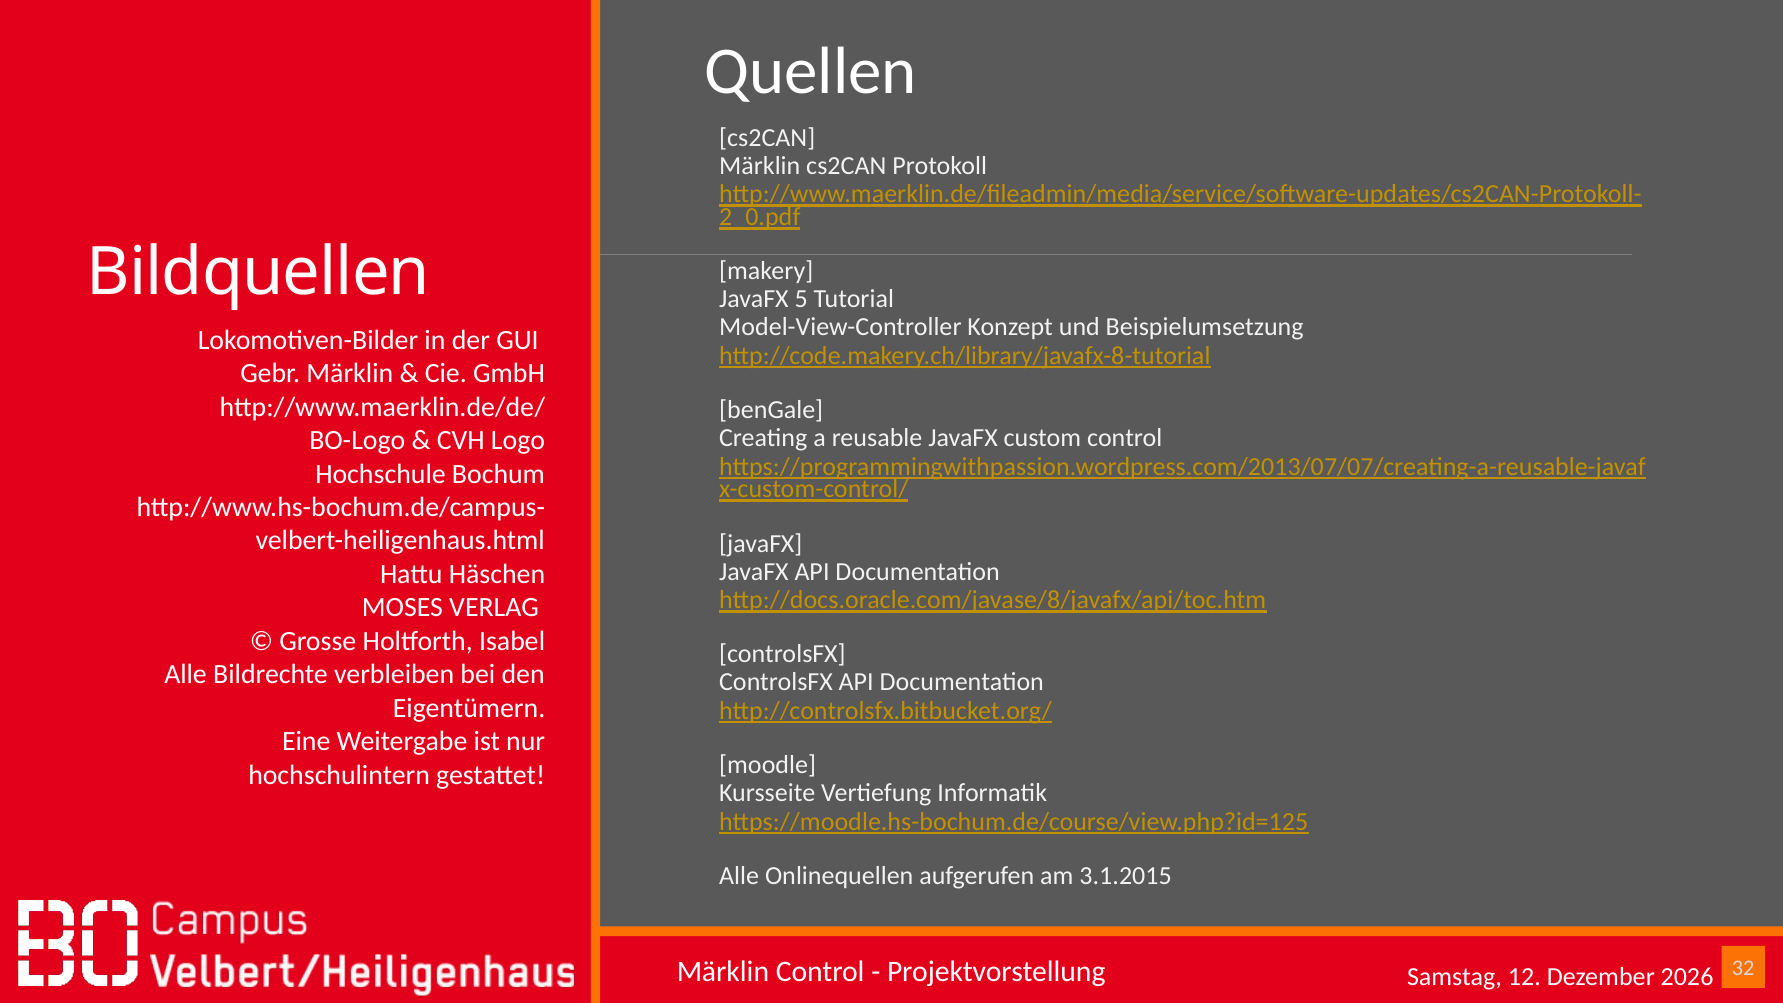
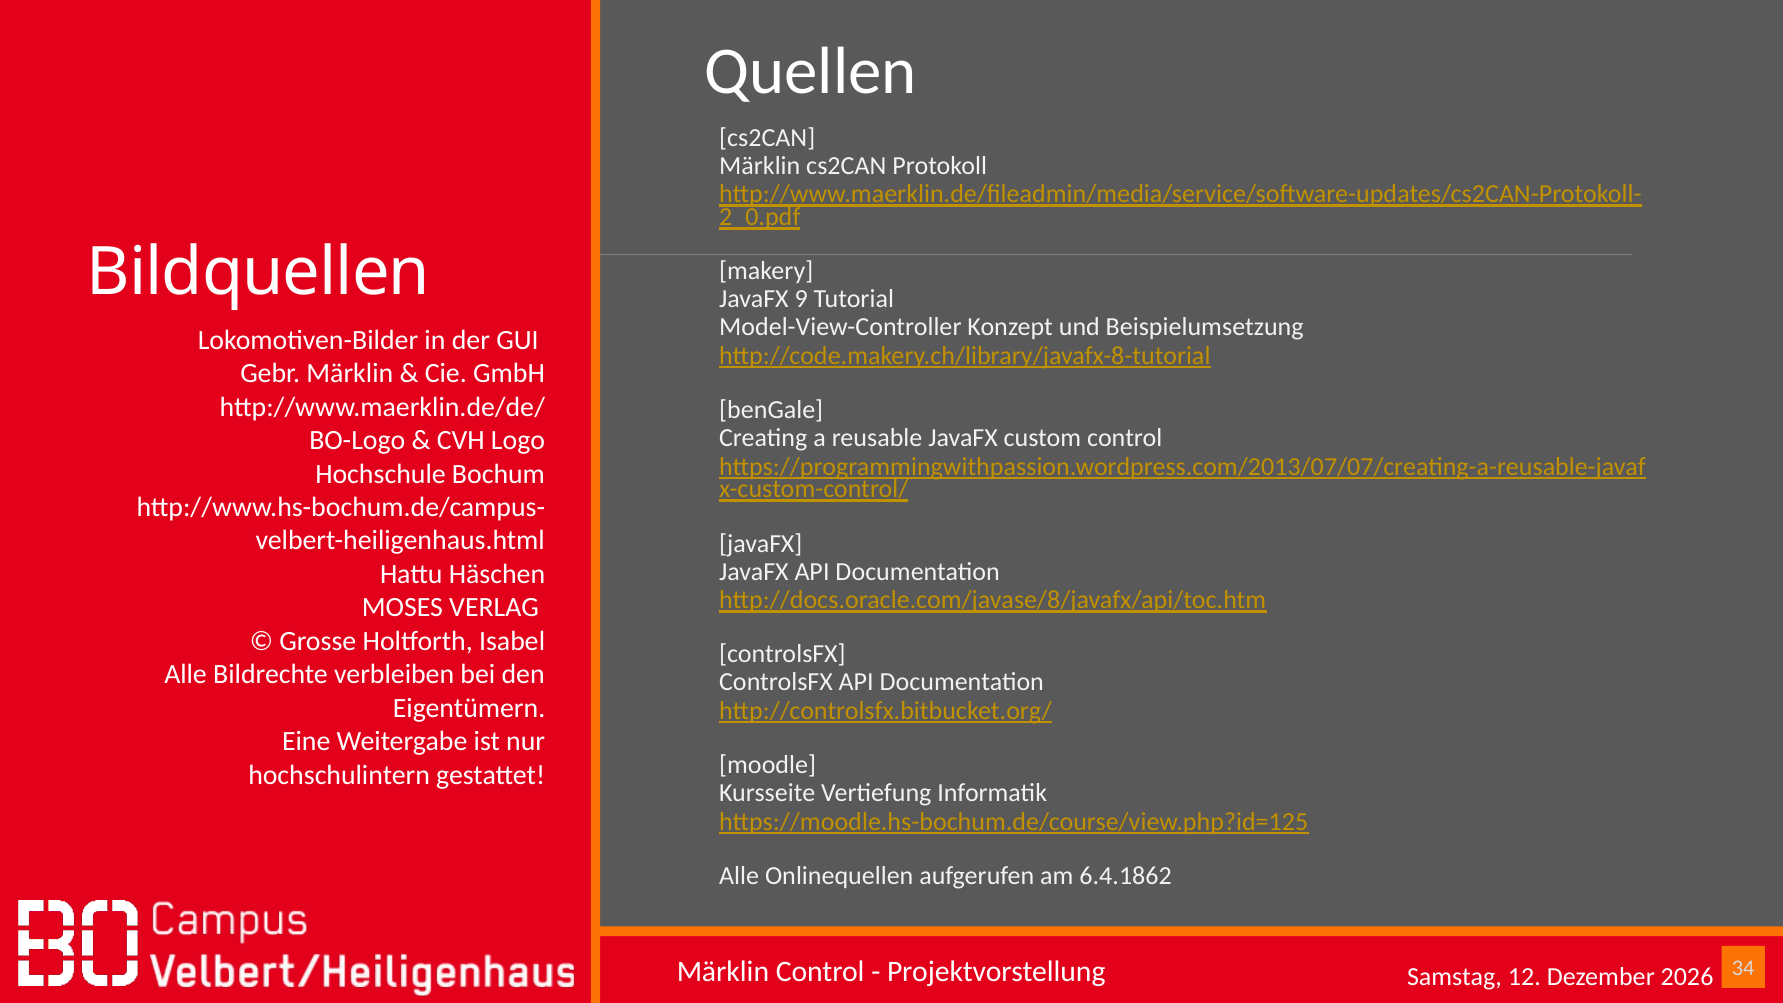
5: 5 -> 9
3.1.2015: 3.1.2015 -> 6.4.1862
32: 32 -> 34
